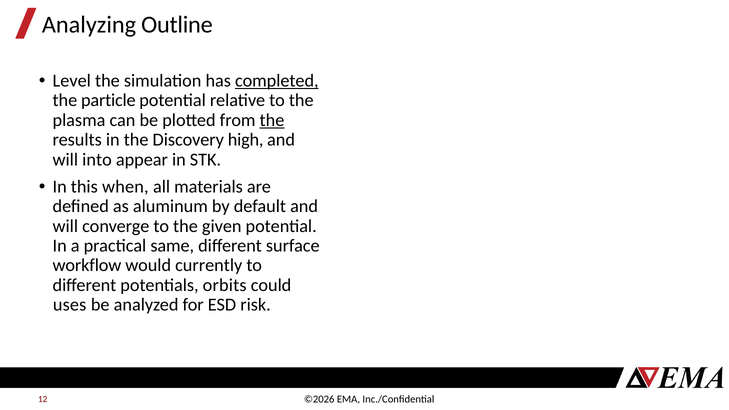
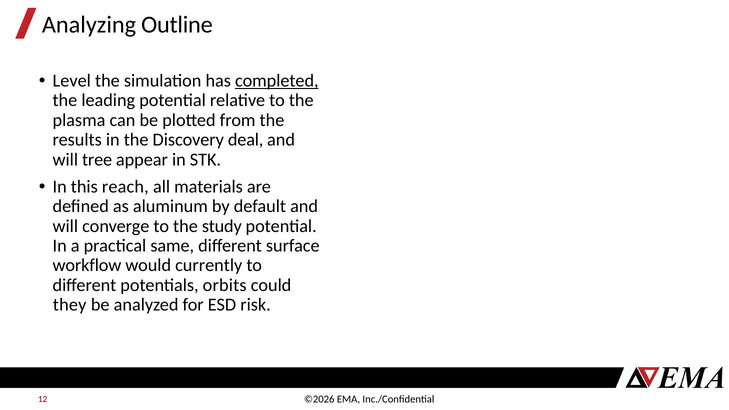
particle: particle -> leading
the at (272, 120) underline: present -> none
high: high -> deal
into: into -> tree
when: when -> reach
given: given -> study
uses: uses -> they
